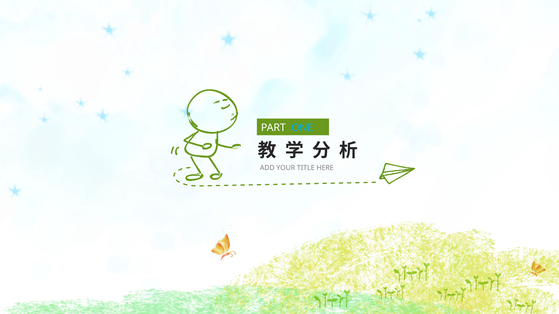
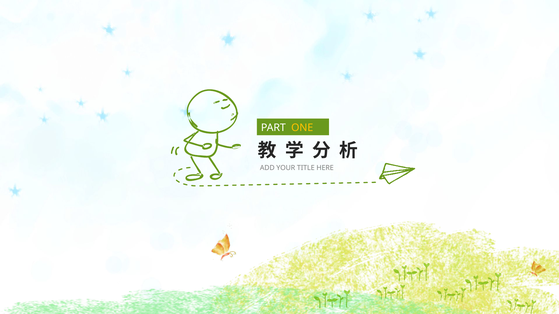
ONE colour: light blue -> yellow
